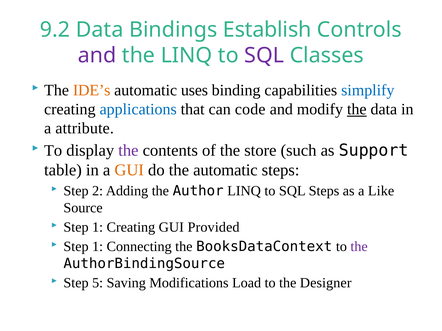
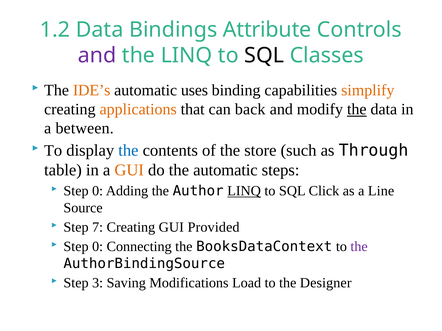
9.2: 9.2 -> 1.2
Establish: Establish -> Attribute
SQL at (264, 56) colour: purple -> black
simplify colour: blue -> orange
applications colour: blue -> orange
code: code -> back
attribute: attribute -> between
the at (128, 151) colour: purple -> blue
Support: Support -> Through
2 at (98, 191): 2 -> 0
LINQ at (244, 191) underline: none -> present
SQL Steps: Steps -> Click
Like: Like -> Line
1 at (98, 227): 1 -> 7
1 at (98, 247): 1 -> 0
5: 5 -> 3
